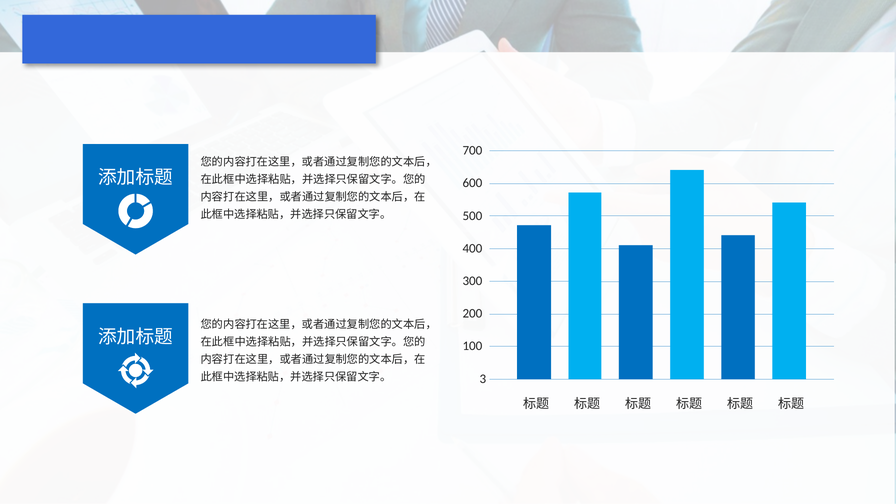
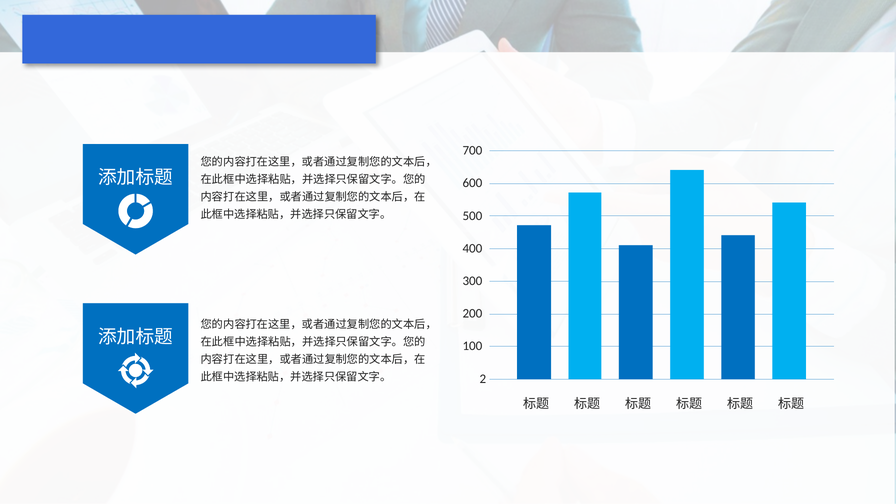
3: 3 -> 2
